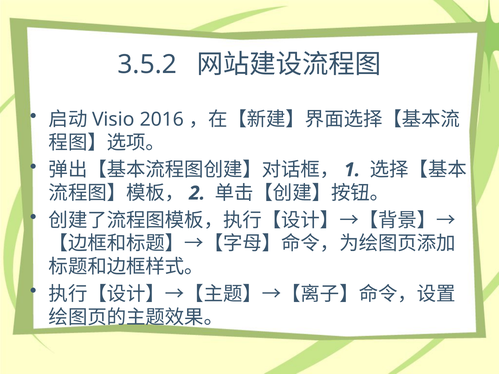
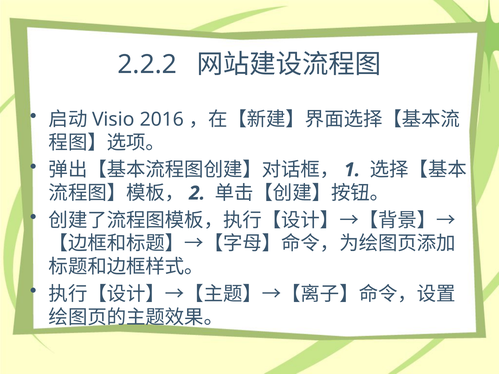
3.5.2: 3.5.2 -> 2.2.2
